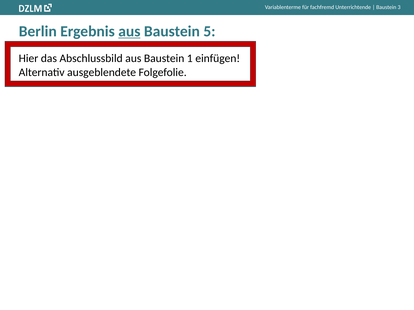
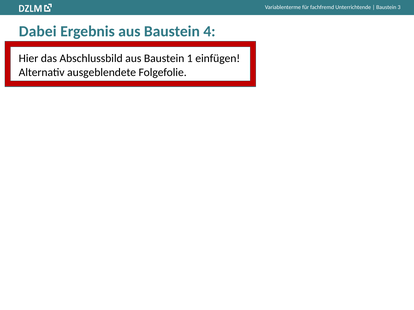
Berlin: Berlin -> Dabei
aus at (129, 31) underline: present -> none
5: 5 -> 4
